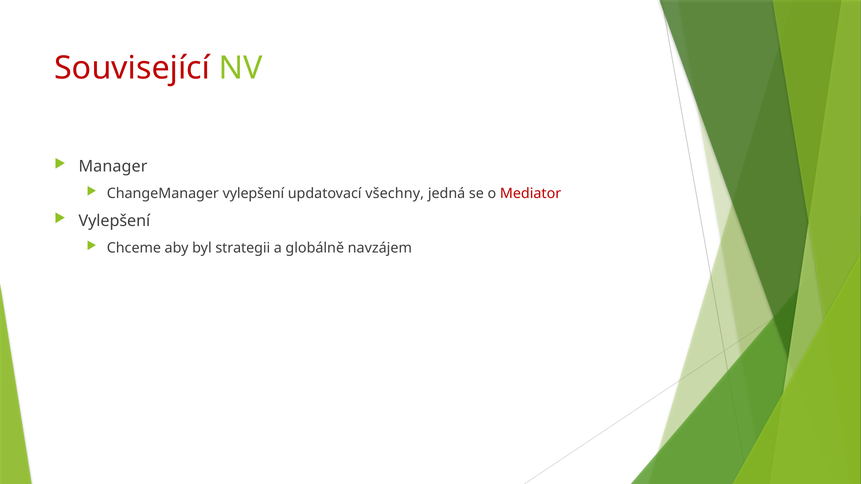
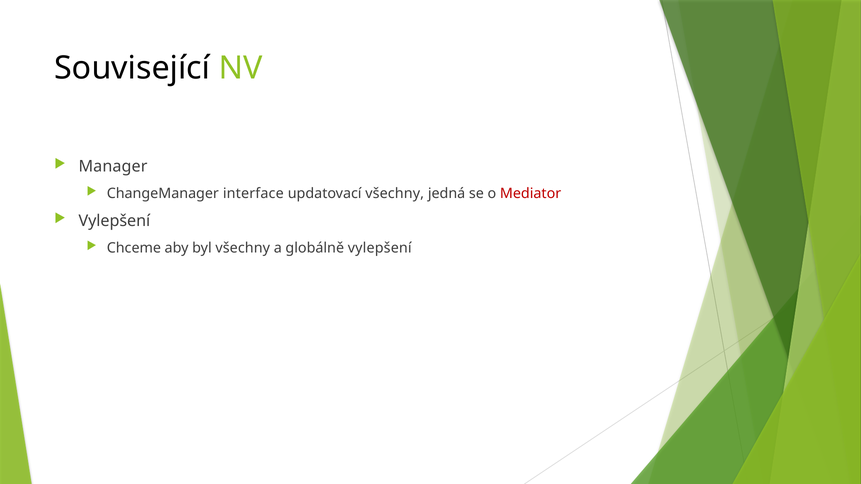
Související colour: red -> black
ChangeManager vylepšení: vylepšení -> interface
byl strategii: strategii -> všechny
globálně navzájem: navzájem -> vylepšení
